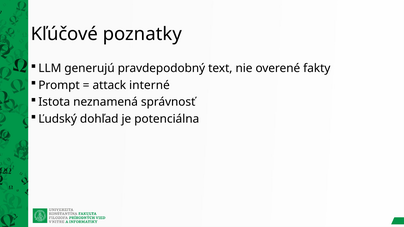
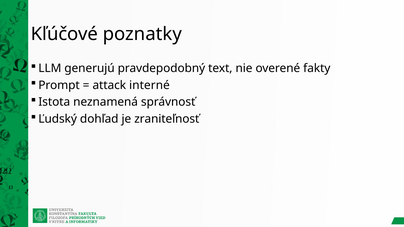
potenciálna: potenciálna -> zraniteľnosť
